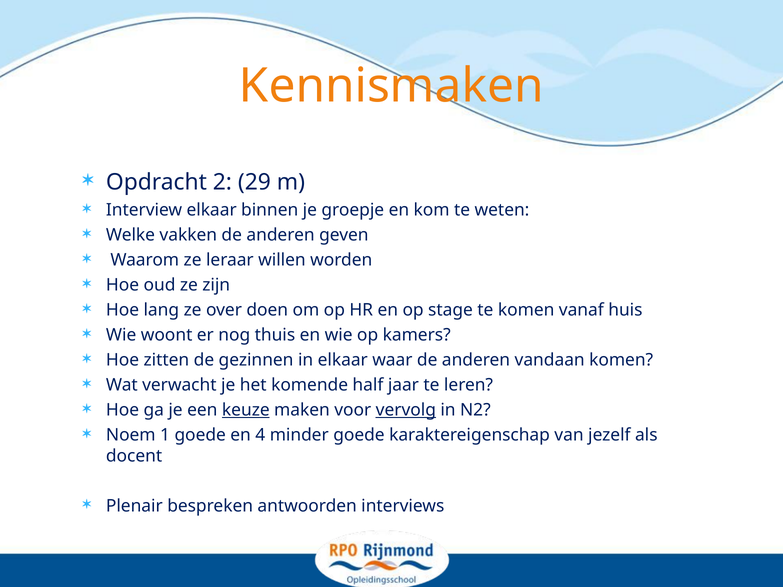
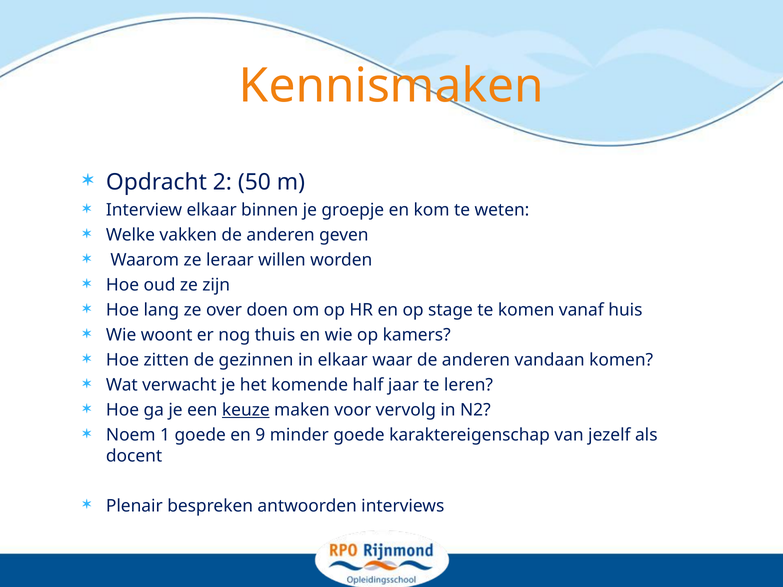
29: 29 -> 50
vervolg underline: present -> none
4: 4 -> 9
